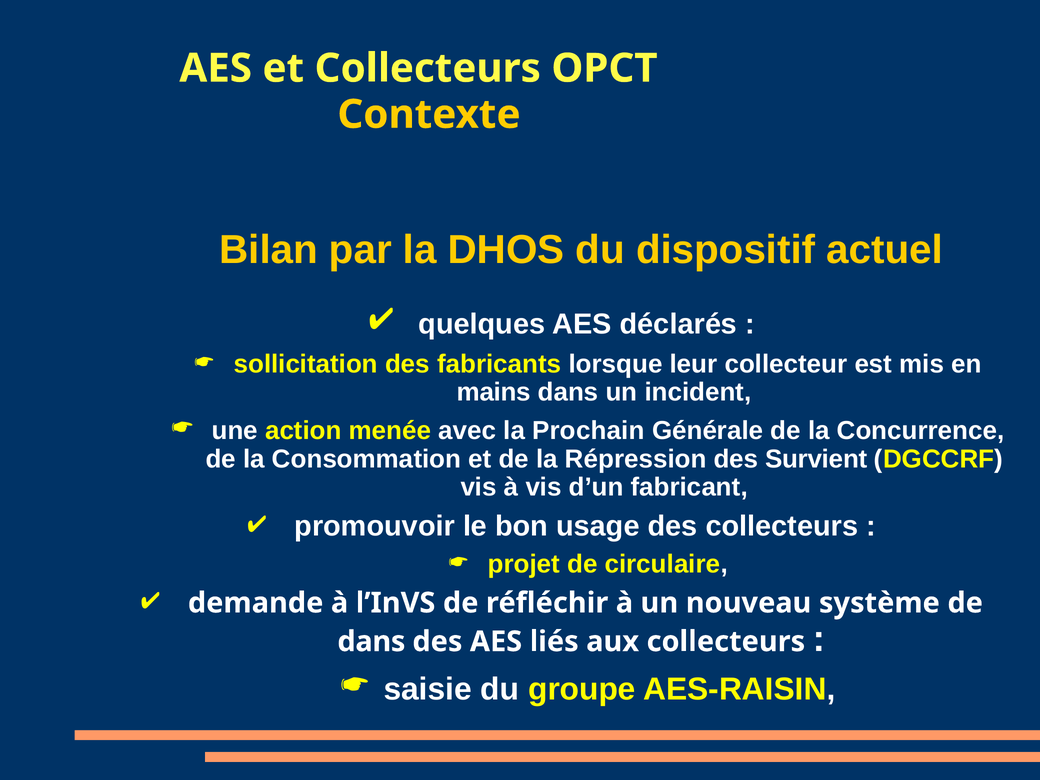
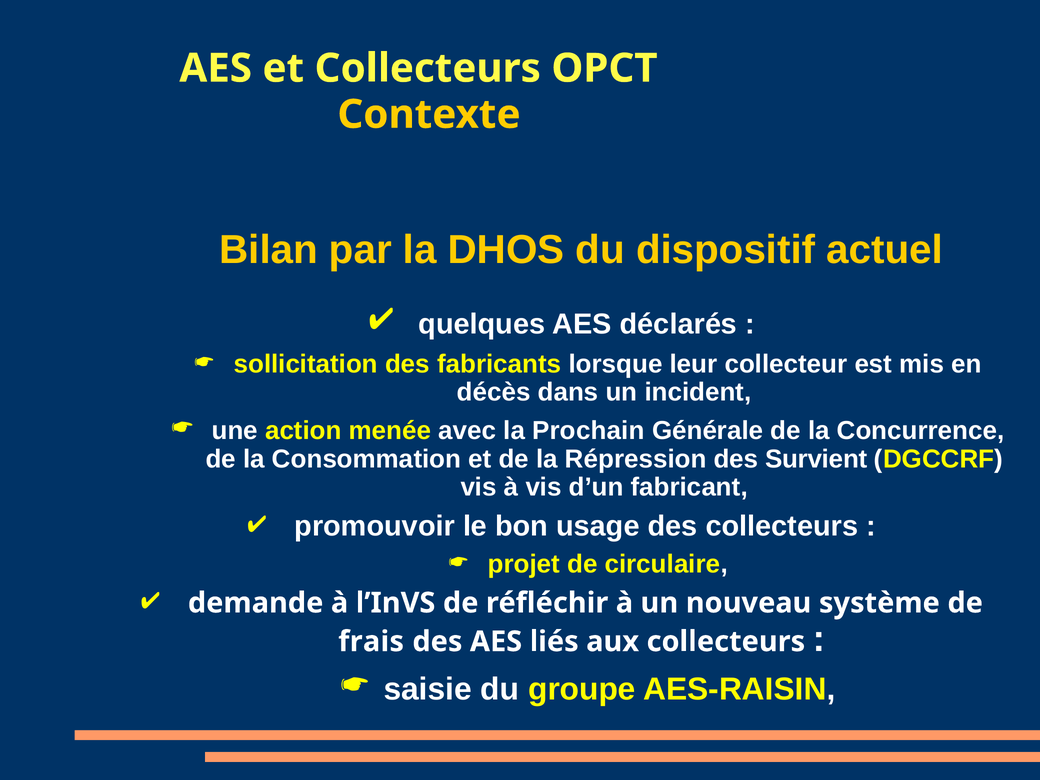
mains: mains -> décès
dans at (371, 642): dans -> frais
